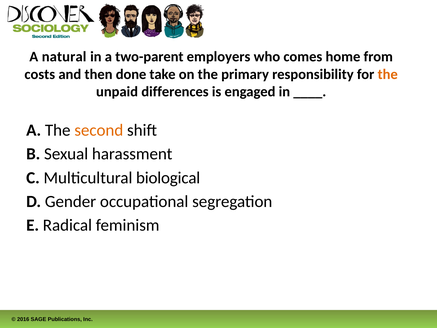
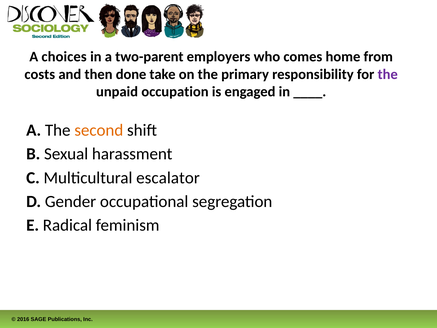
natural: natural -> choices
the at (388, 74) colour: orange -> purple
differences: differences -> occupation
biological: biological -> escalator
